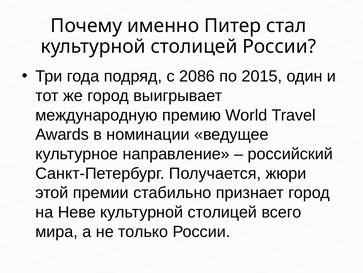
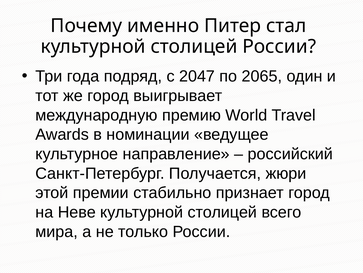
2086: 2086 -> 2047
2015: 2015 -> 2065
